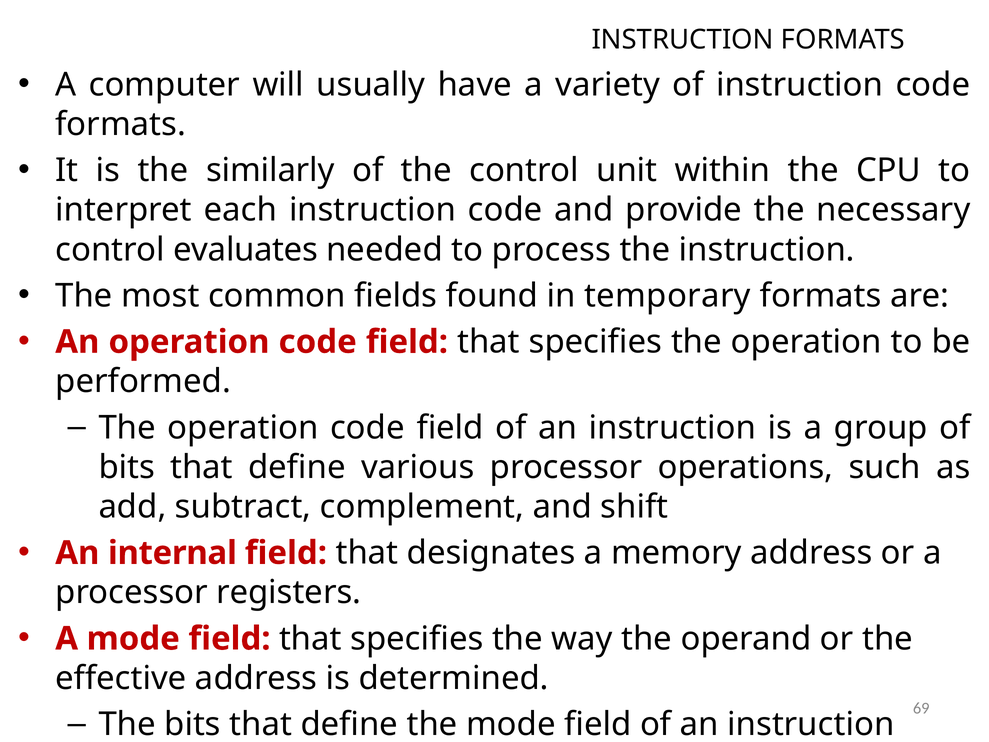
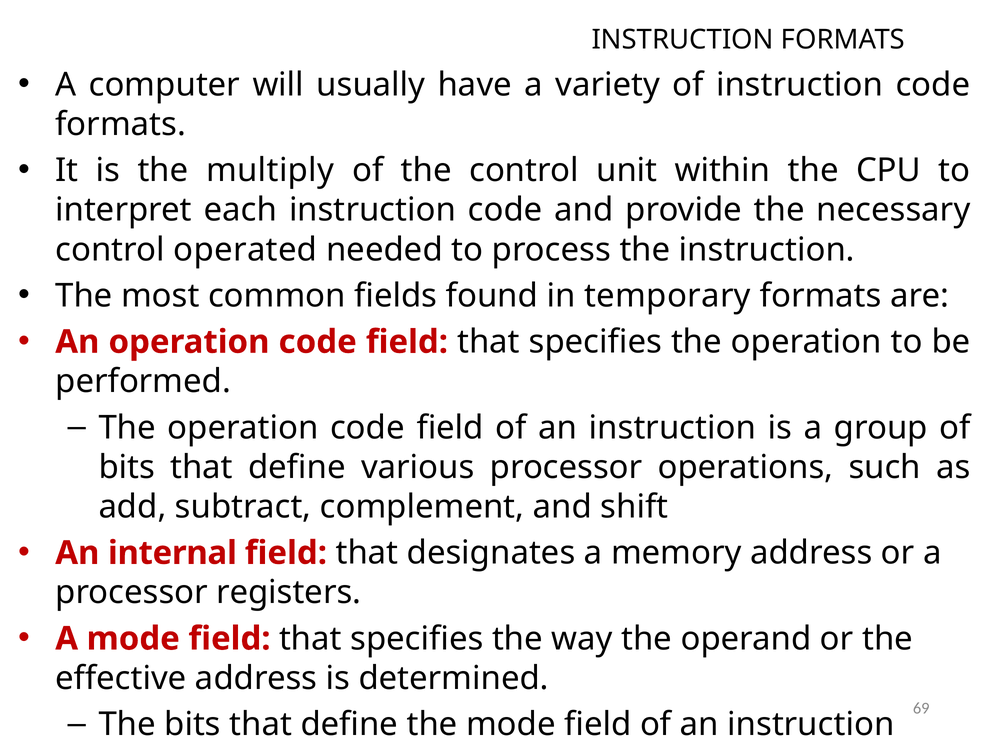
similarly: similarly -> multiply
evaluates: evaluates -> operated
